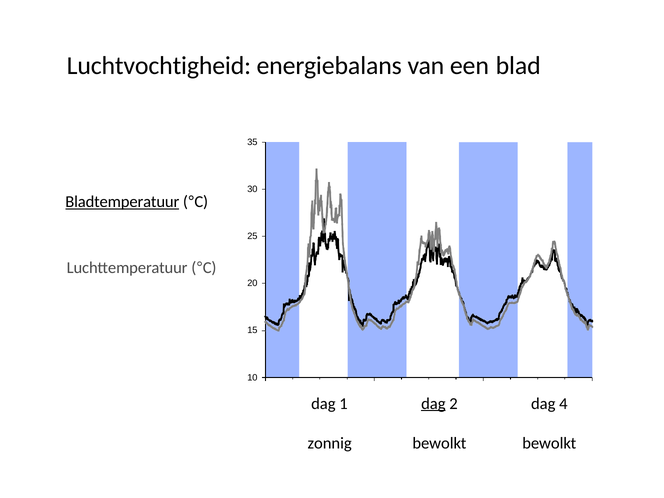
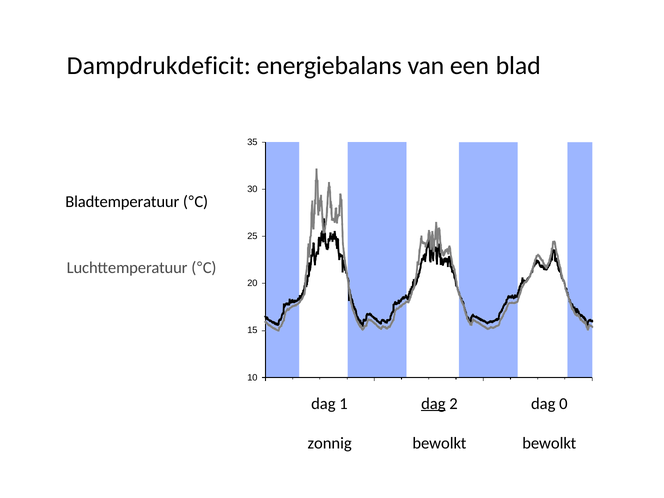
Luchtvochtigheid: Luchtvochtigheid -> Dampdrukdeficit
Bladtemperatuur underline: present -> none
4: 4 -> 0
